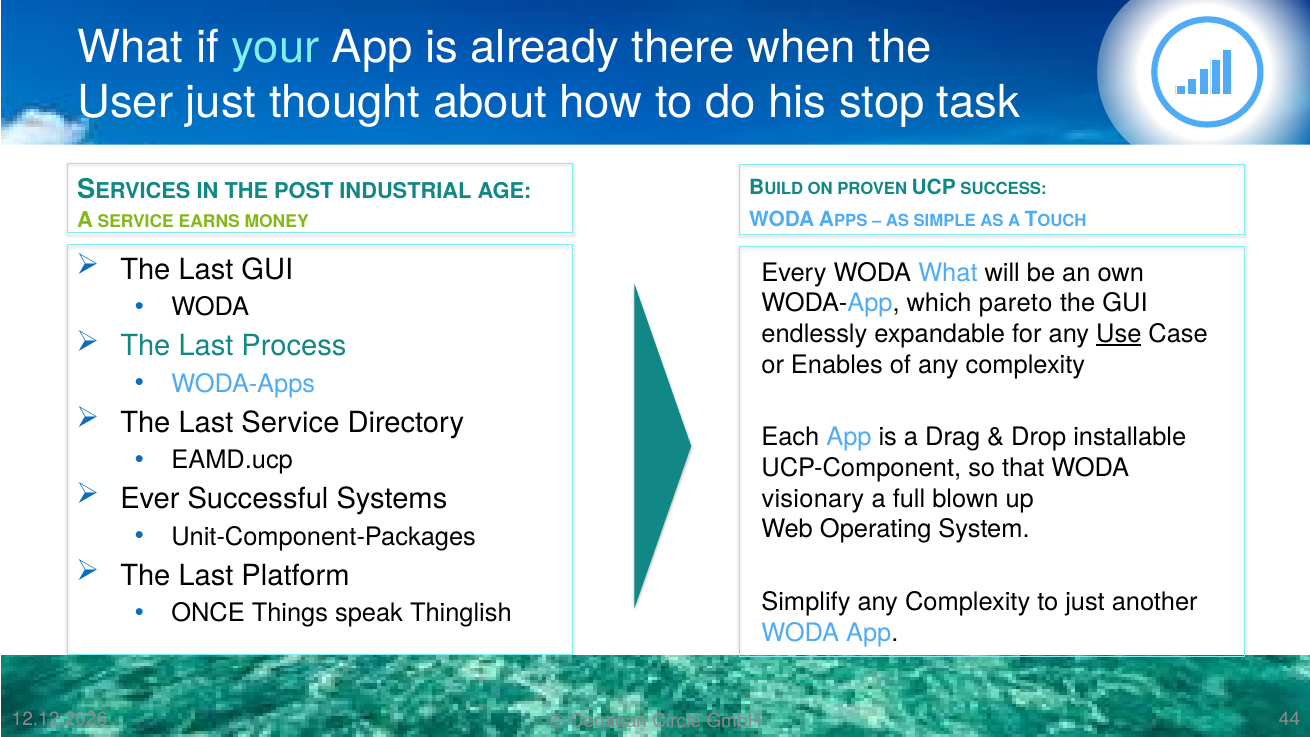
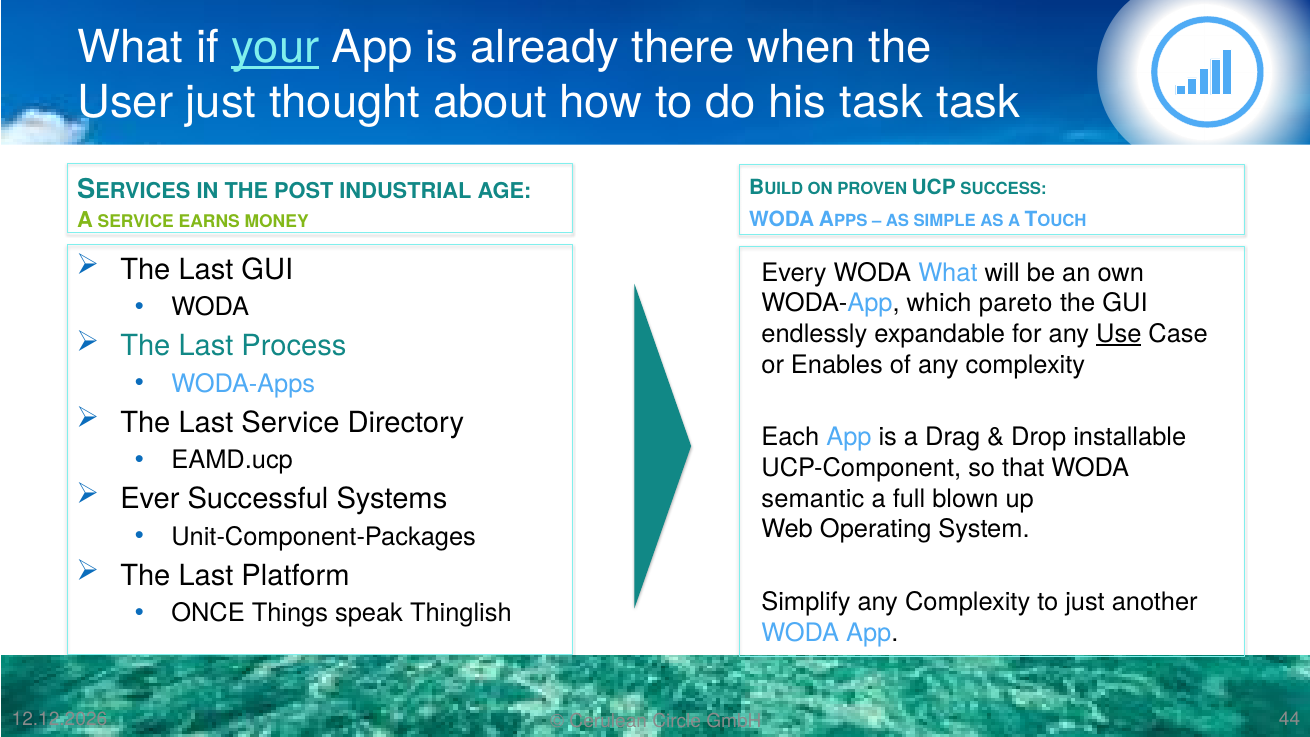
your underline: none -> present
his stop: stop -> task
visionary: visionary -> semantic
